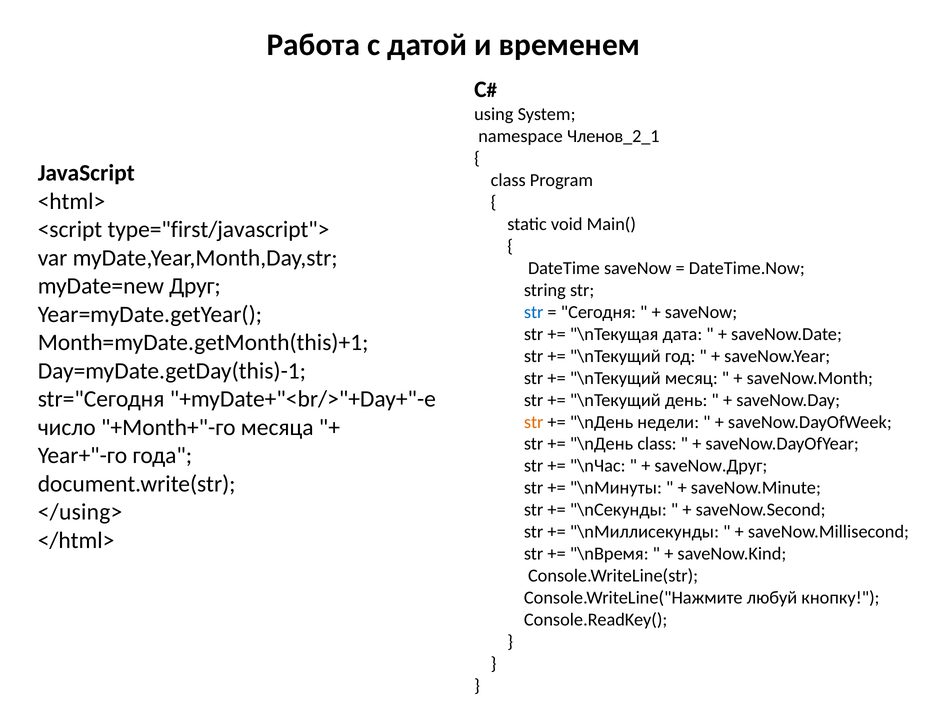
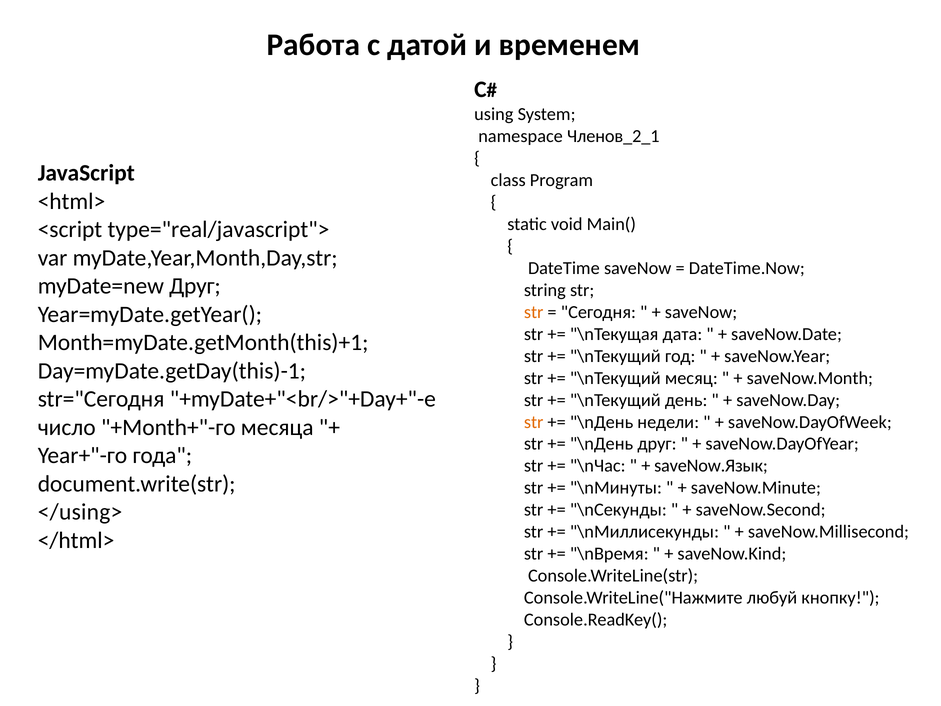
type="first/javascript">: type="first/javascript"> -> type="real/javascript">
str at (534, 312) colour: blue -> orange
\nДень class: class -> друг
saveNow.Друг: saveNow.Друг -> saveNow.Язык
